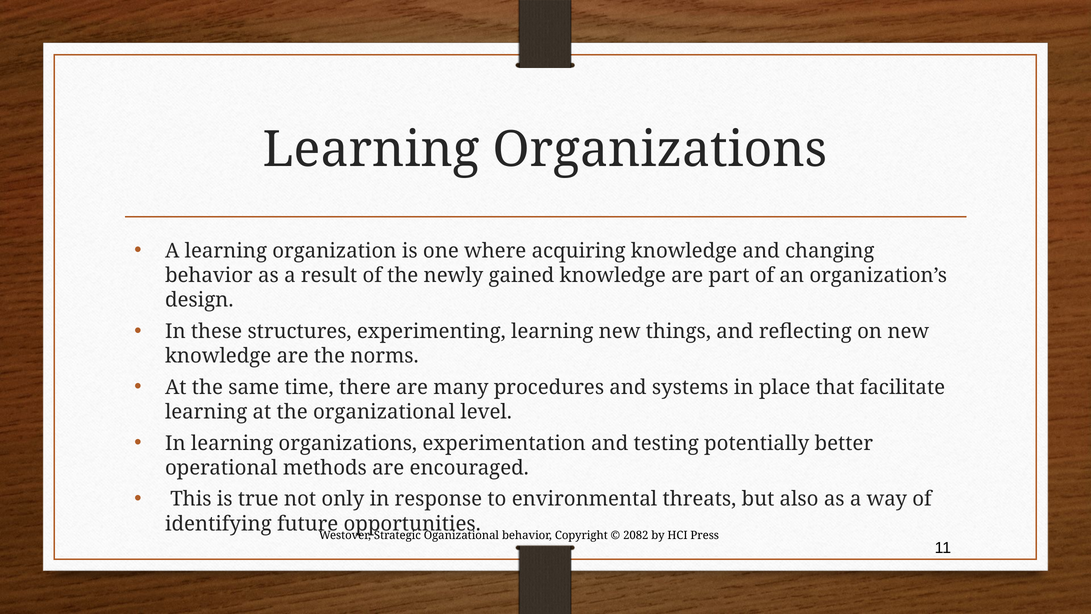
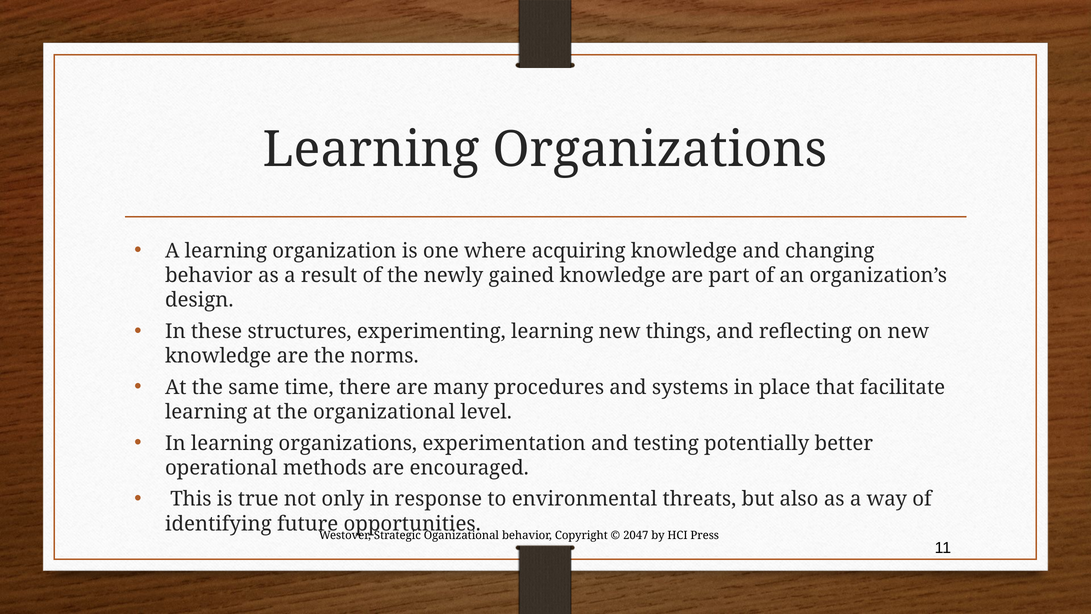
2082: 2082 -> 2047
